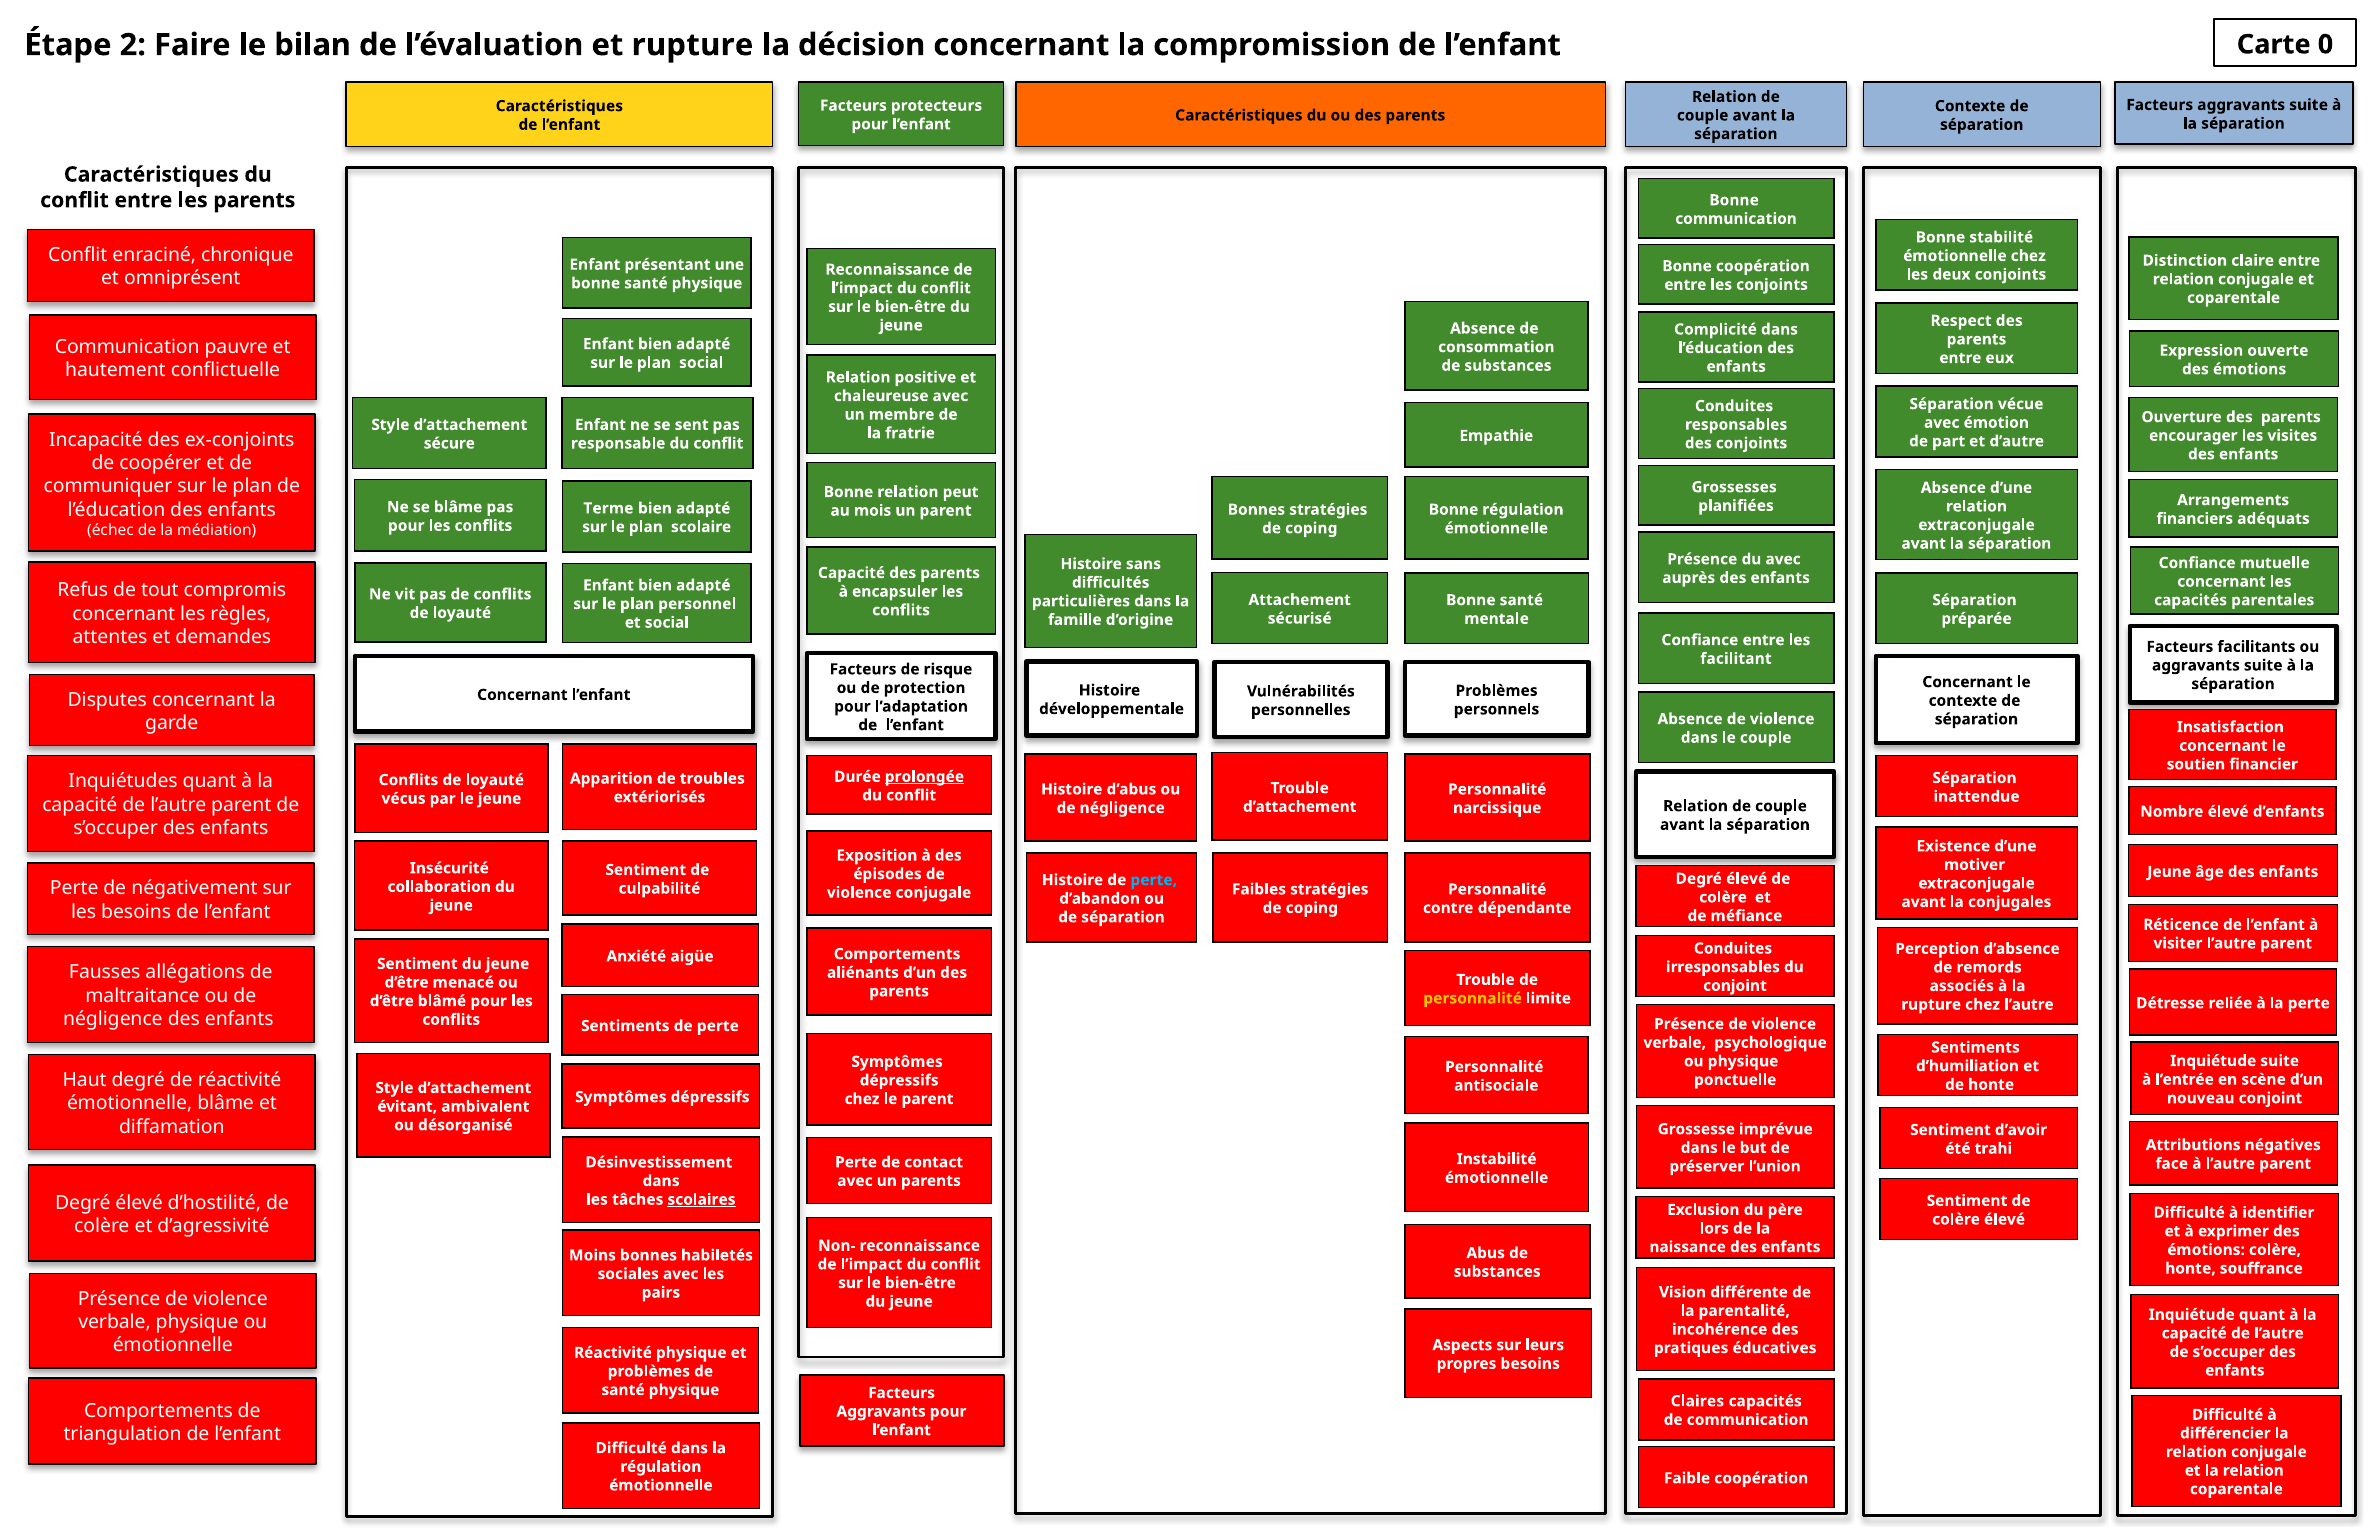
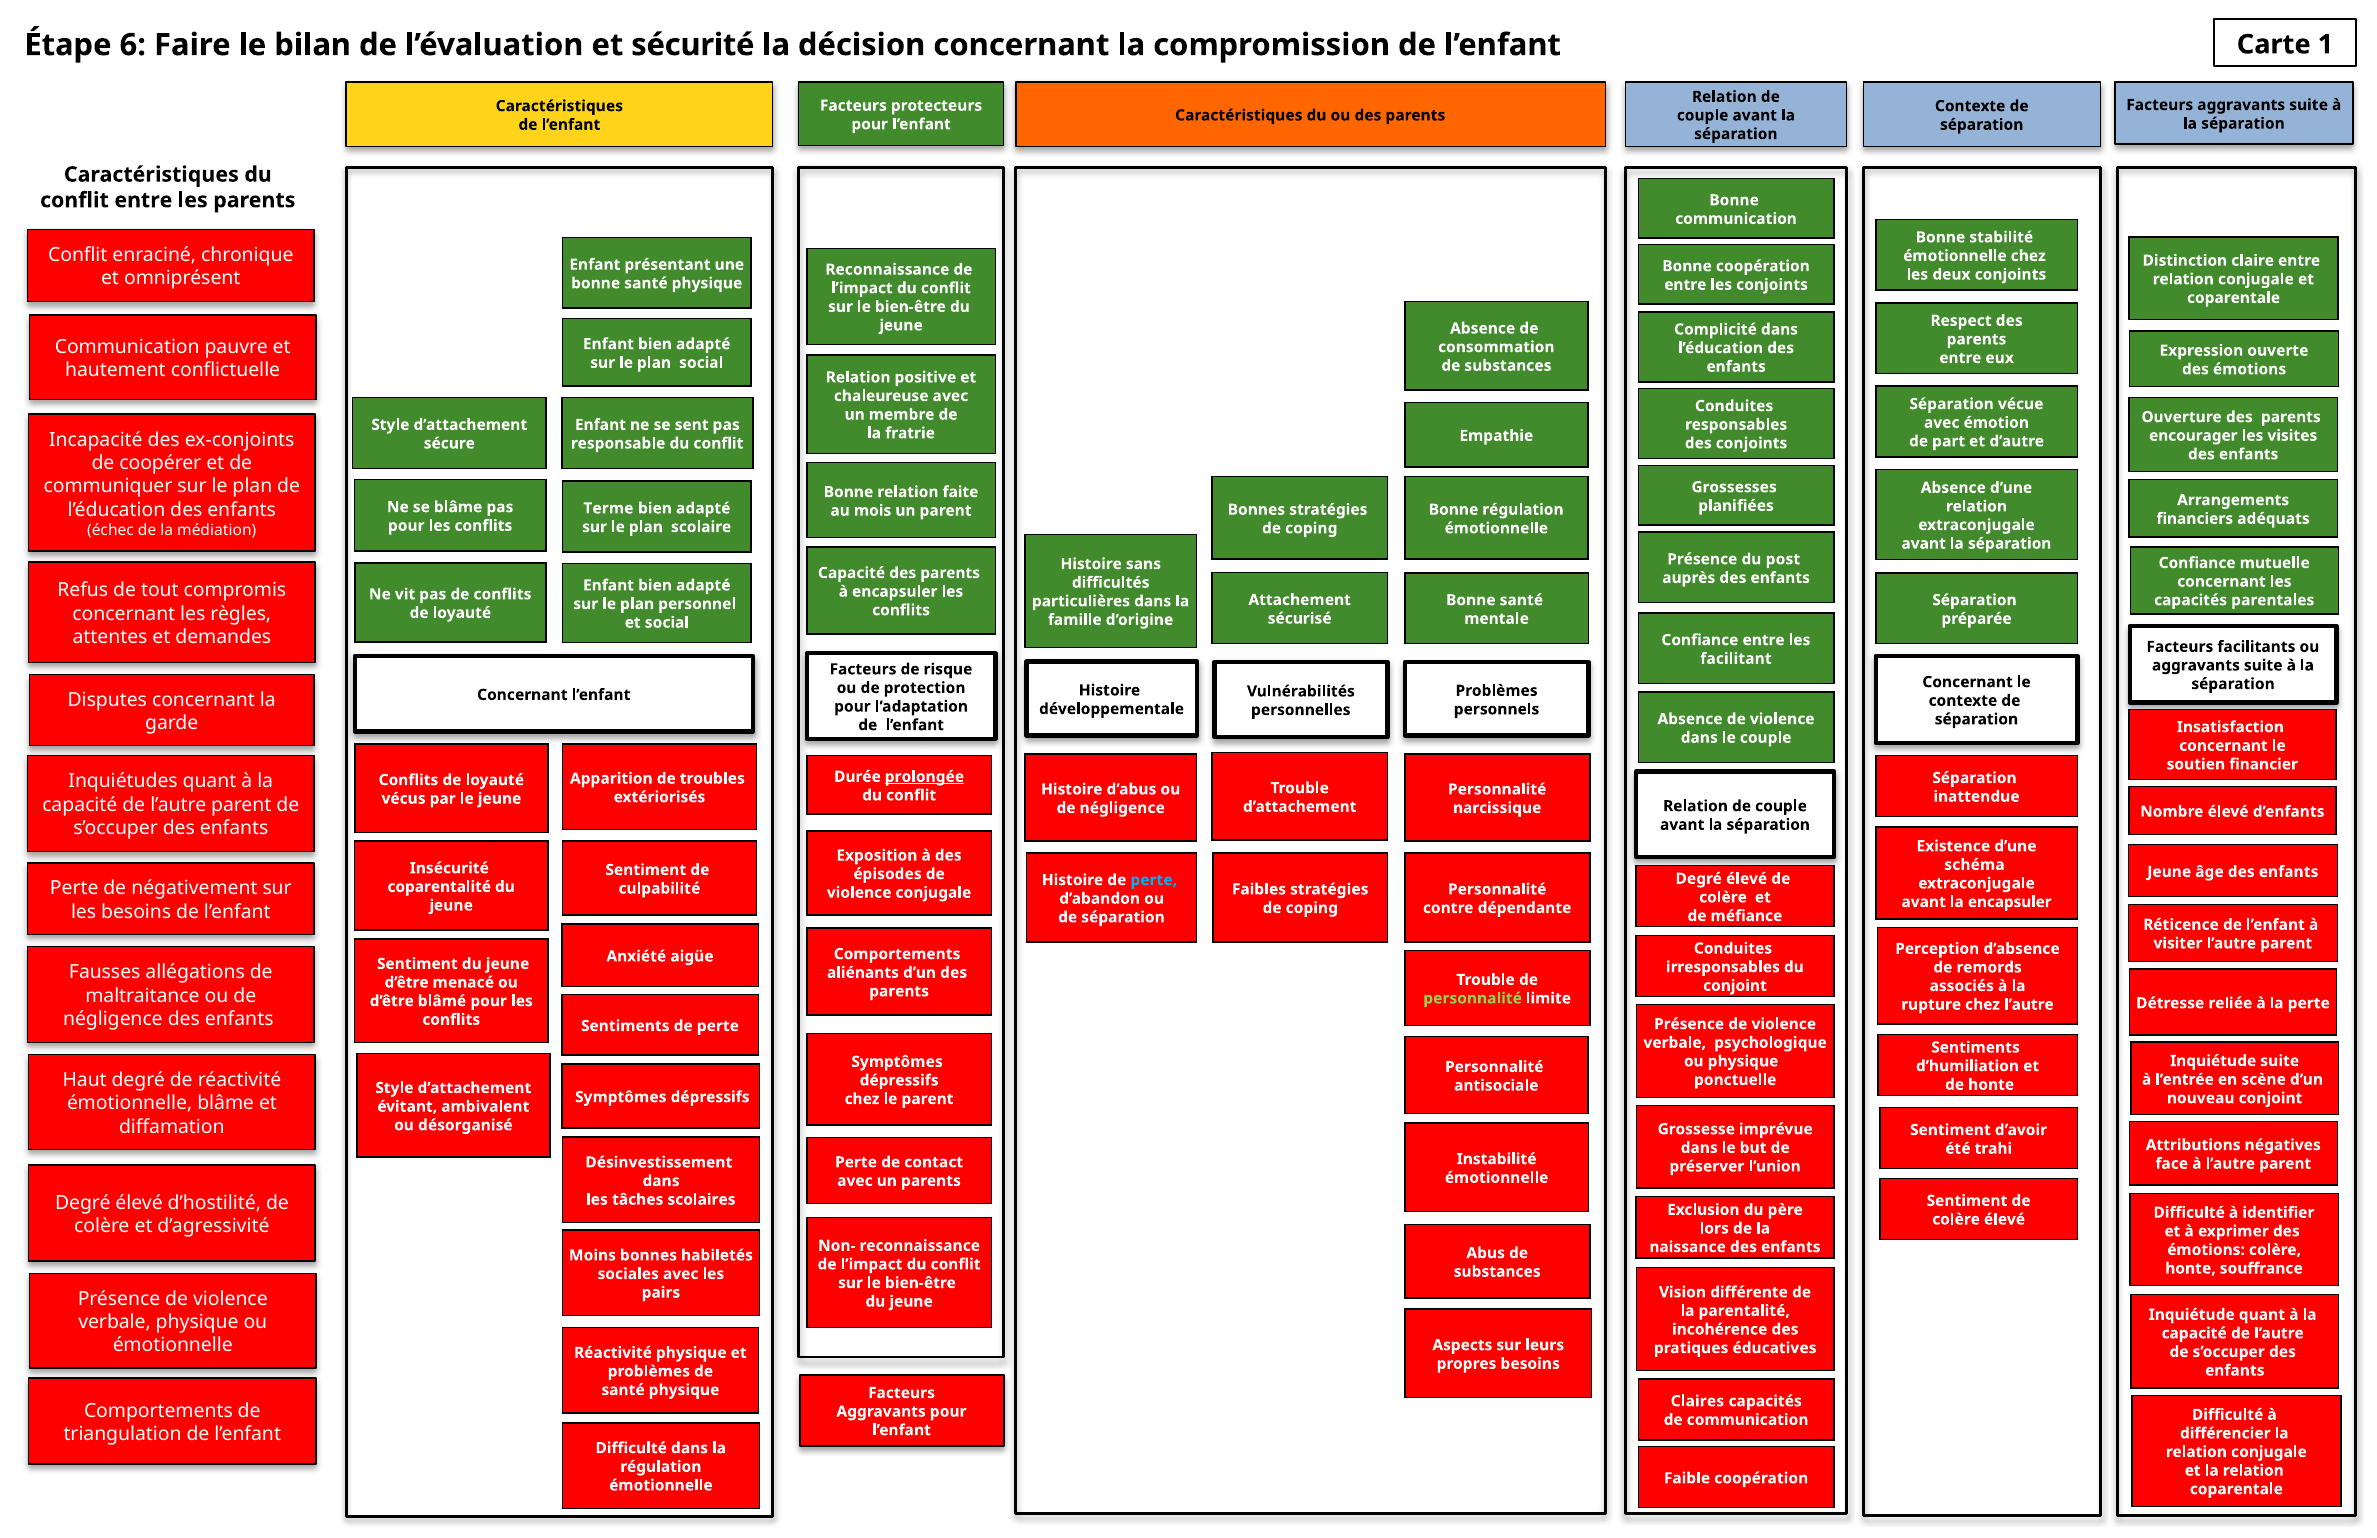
2: 2 -> 6
et rupture: rupture -> sécurité
0: 0 -> 1
peut: peut -> faite
du avec: avec -> post
motiver: motiver -> schéma
collaboration: collaboration -> coparentalité
la conjugales: conjugales -> encapsuler
personnalité at (1473, 999) colour: yellow -> light green
scolaires underline: present -> none
